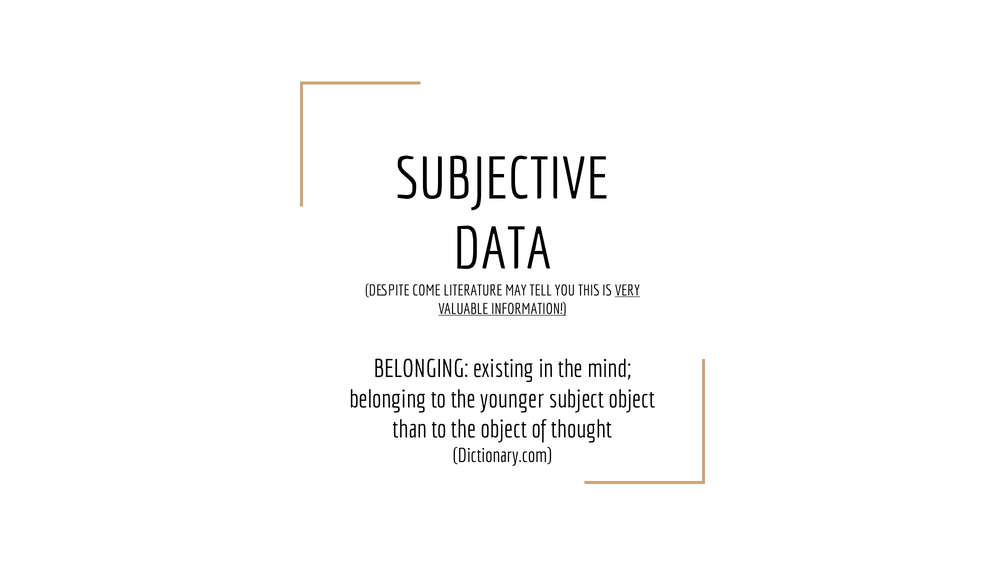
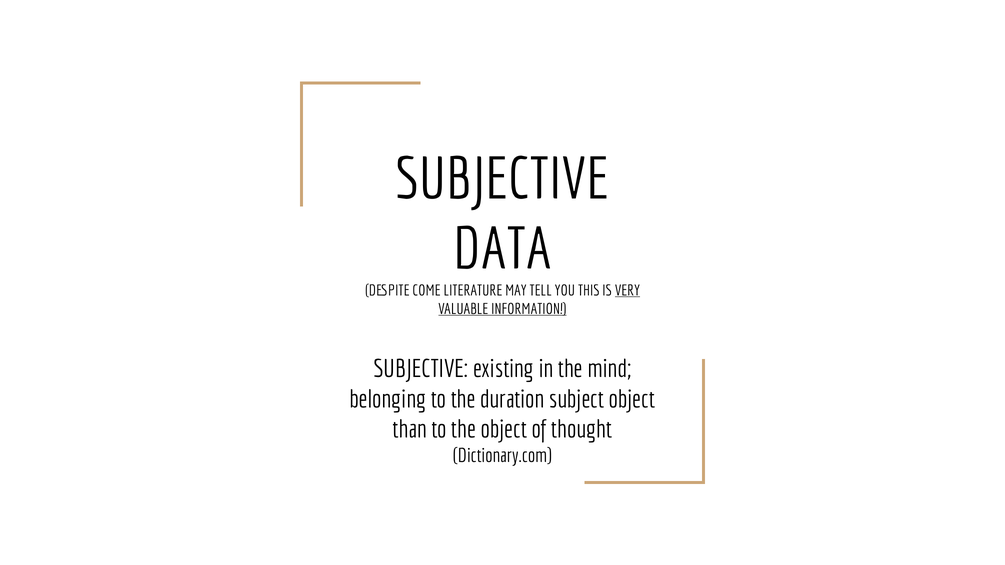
BELONGING at (421, 369): BELONGING -> SUBJECTIVE
younger: younger -> duration
